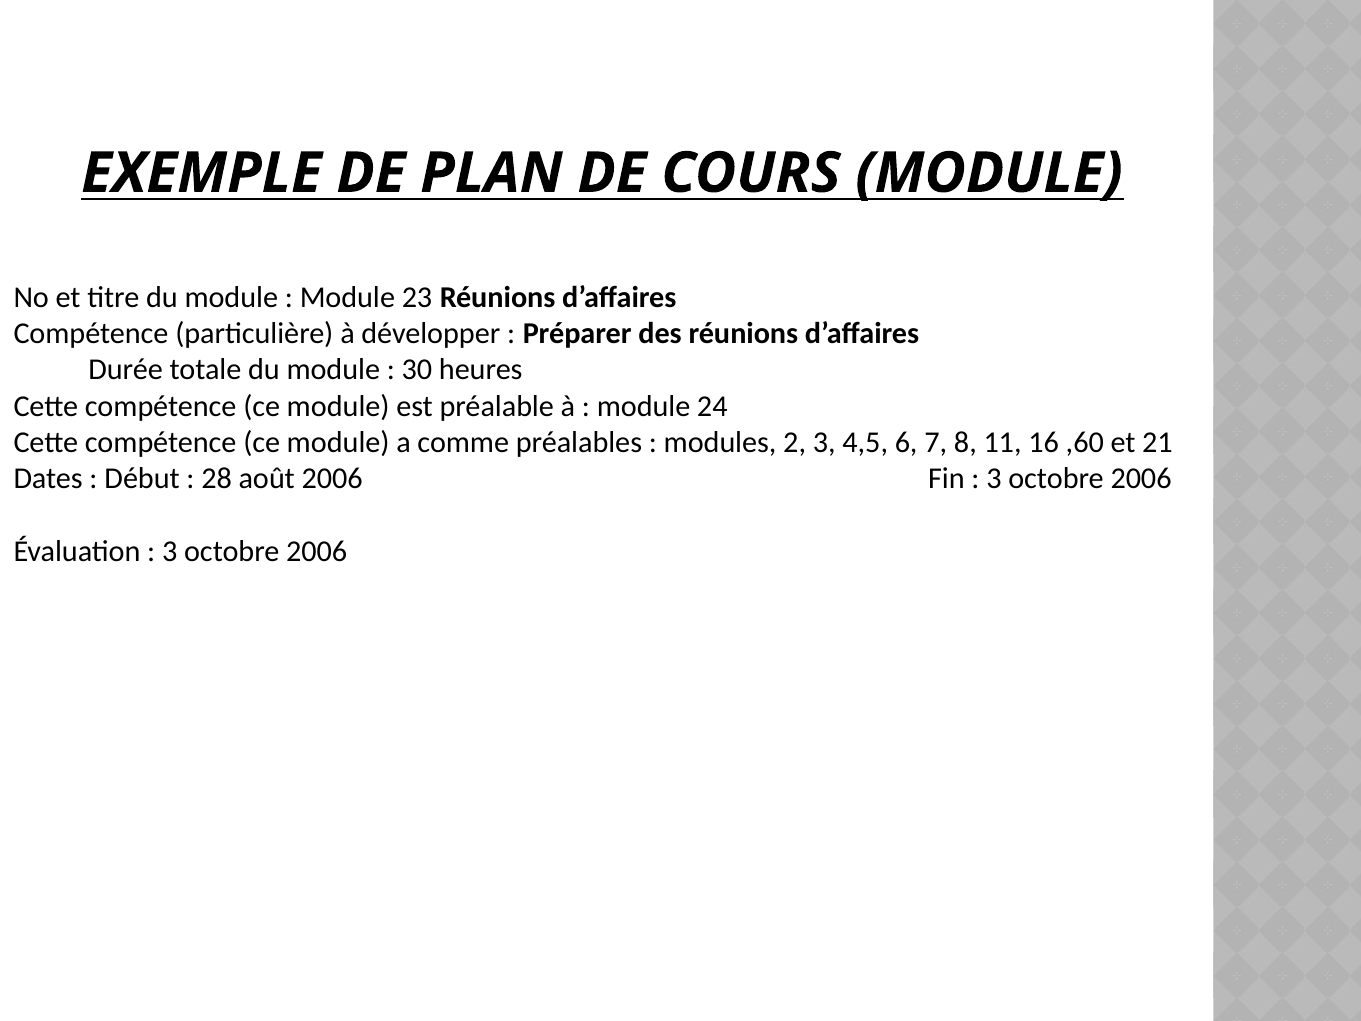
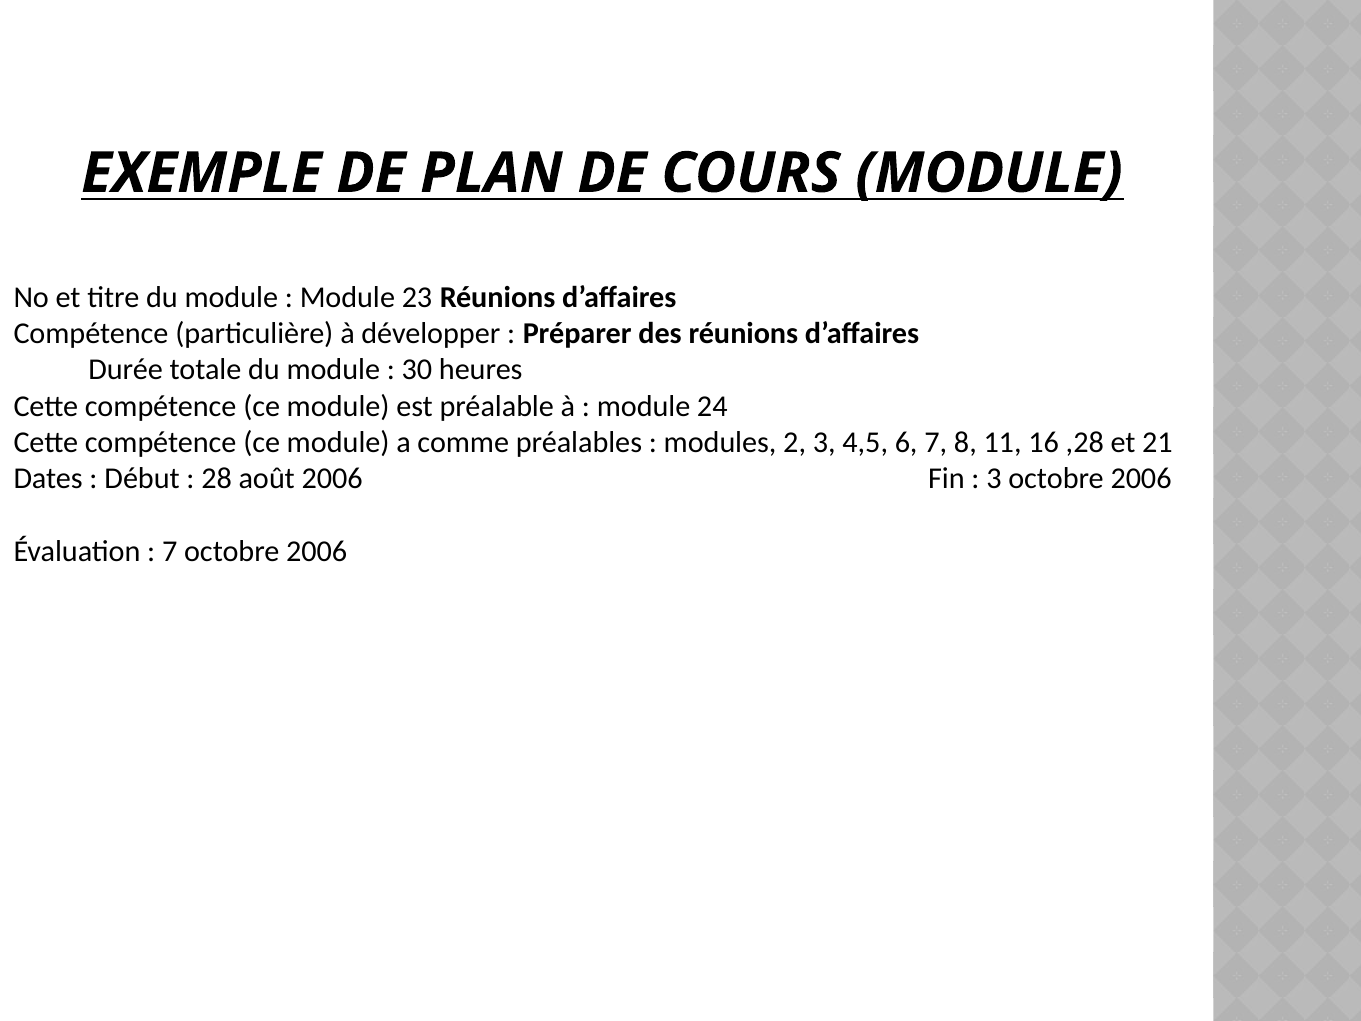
,60: ,60 -> ,28
3 at (170, 551): 3 -> 7
